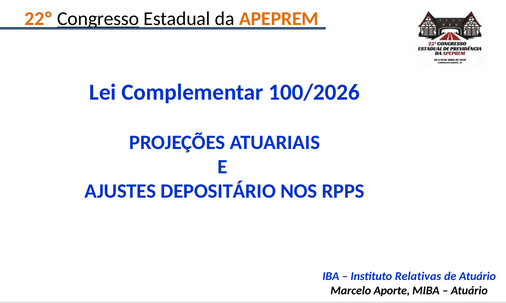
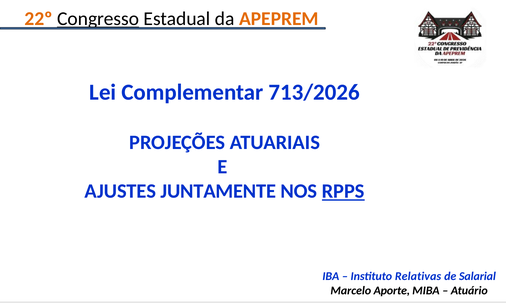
100/2026: 100/2026 -> 713/2026
DEPOSITÁRIO: DEPOSITÁRIO -> JUNTAMENTE
RPPS underline: none -> present
de Atuário: Atuário -> Salarial
